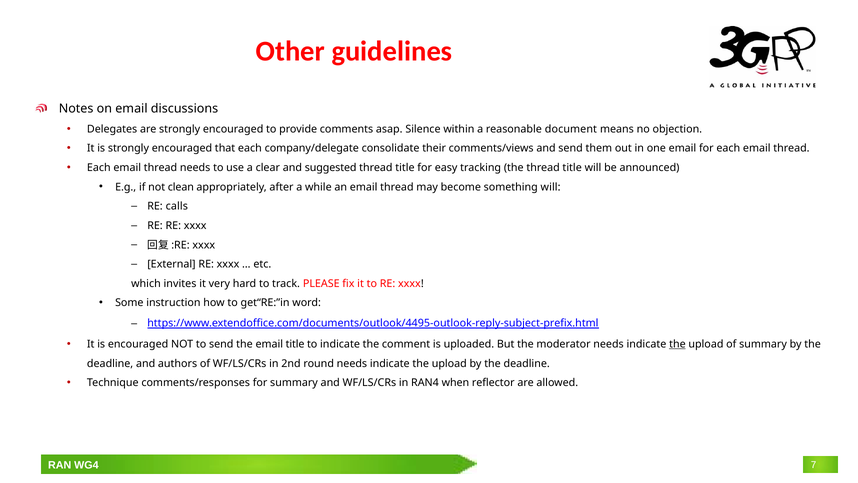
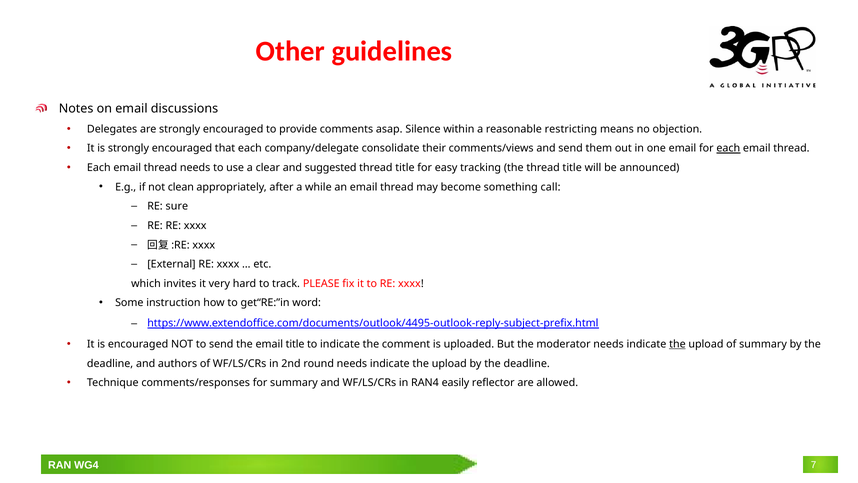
document: document -> restricting
each at (728, 148) underline: none -> present
something will: will -> call
calls: calls -> sure
when: when -> easily
